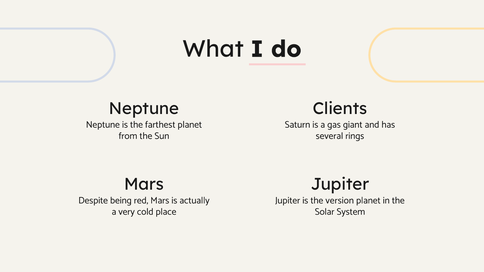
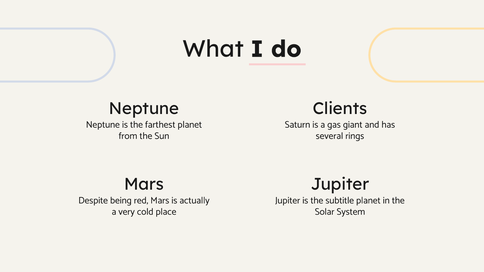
version: version -> subtitle
